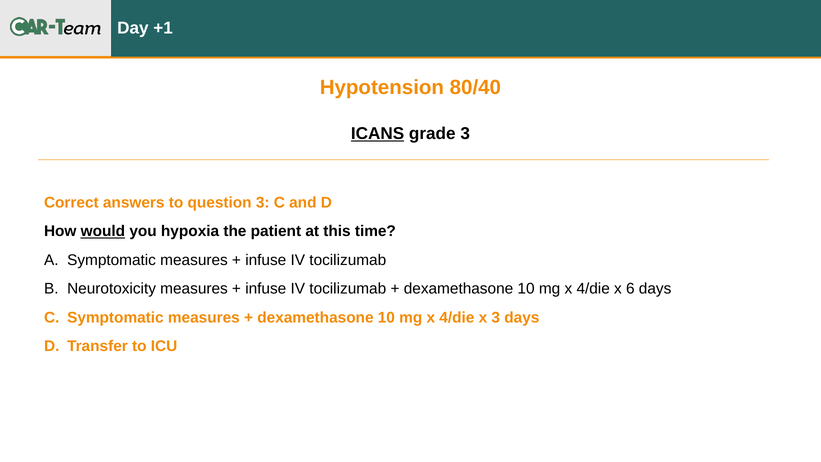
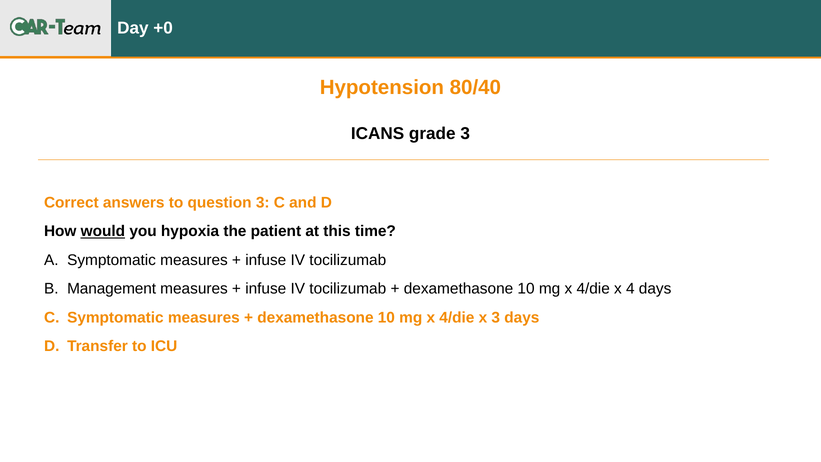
+1: +1 -> +0
ICANS underline: present -> none
Neurotoxicity: Neurotoxicity -> Management
6: 6 -> 4
